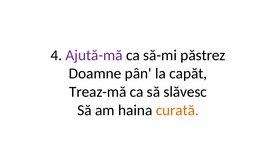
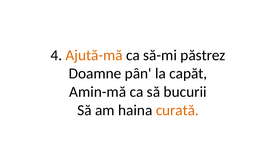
Ajută-mă colour: purple -> orange
Treaz-mă: Treaz-mă -> Amin-mă
slăvesc: slăvesc -> bucurii
